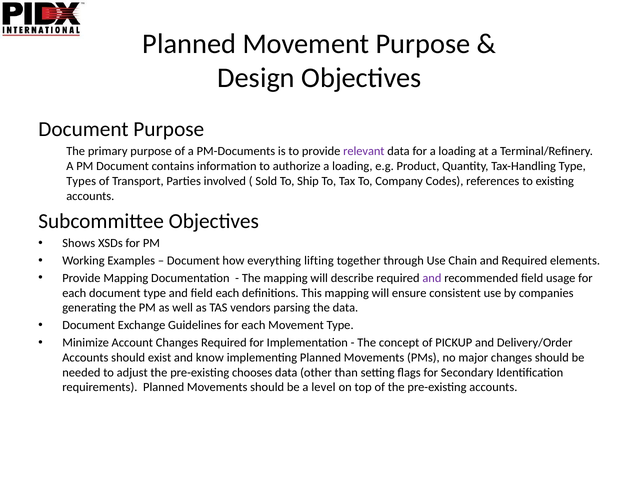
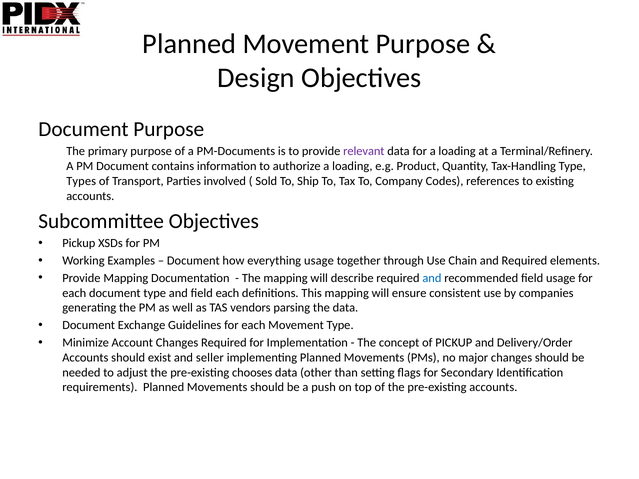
Shows at (79, 243): Shows -> Pickup
everything lifting: lifting -> usage
and at (432, 278) colour: purple -> blue
know: know -> seller
level: level -> push
